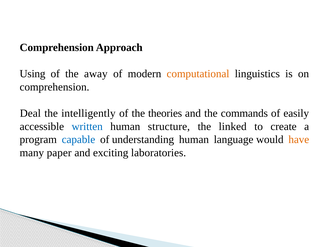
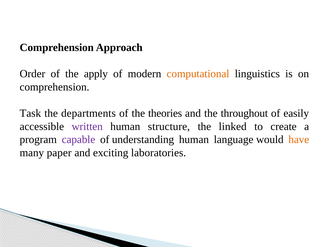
Using: Using -> Order
away: away -> apply
Deal: Deal -> Task
intelligently: intelligently -> departments
commands: commands -> throughout
written colour: blue -> purple
capable colour: blue -> purple
